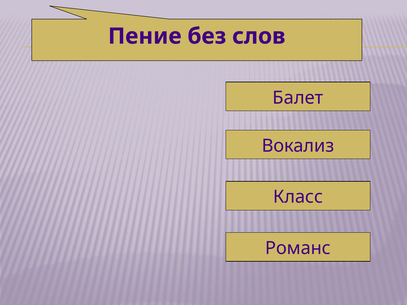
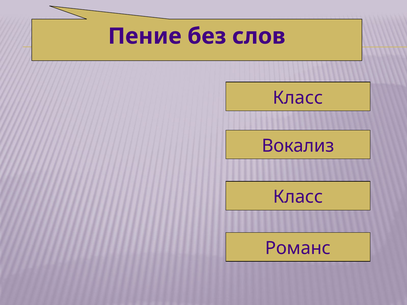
Балет at (298, 98): Балет -> Класс
